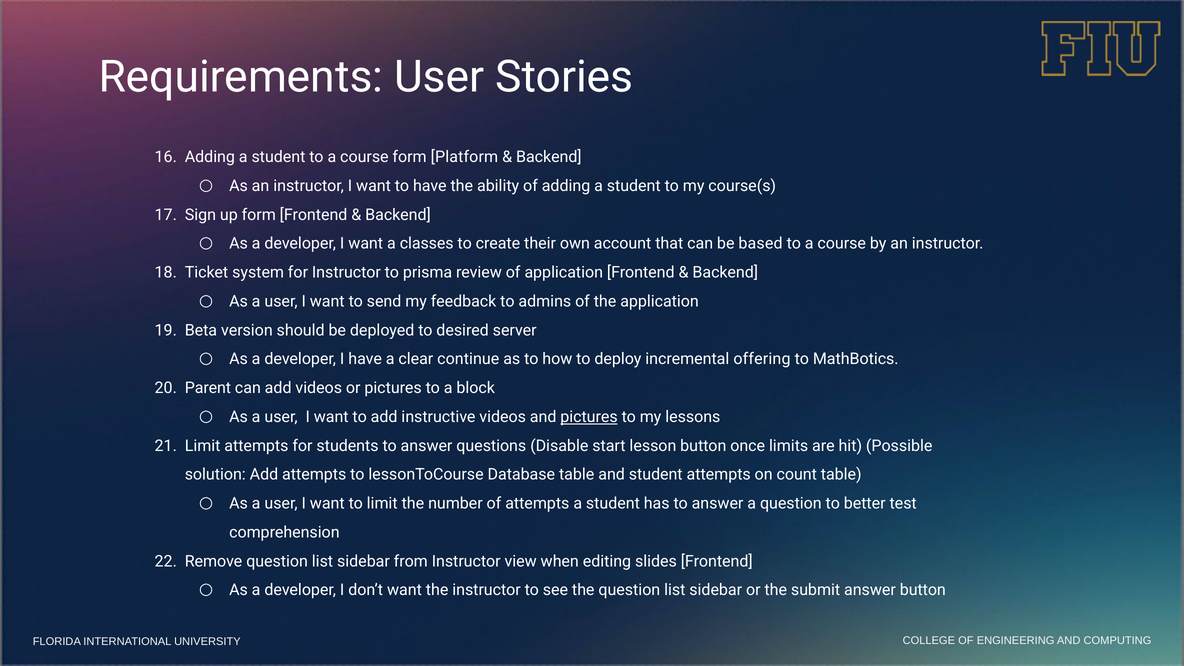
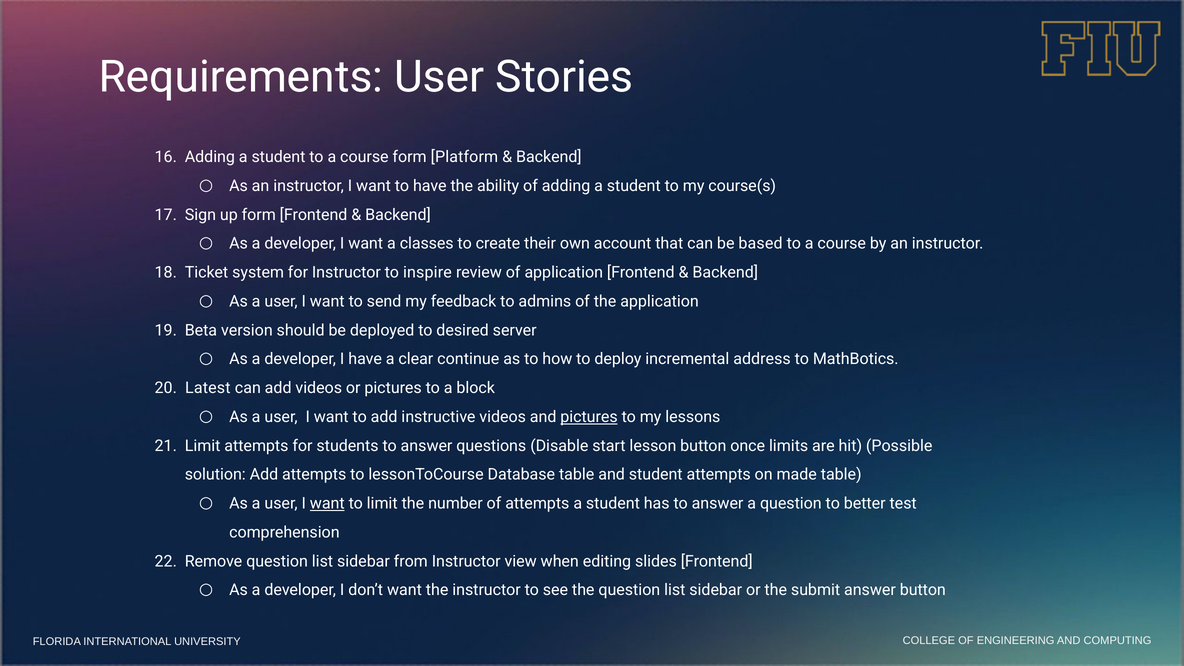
prisma: prisma -> inspire
offering: offering -> address
Parent: Parent -> Latest
count: count -> made
want at (327, 504) underline: none -> present
